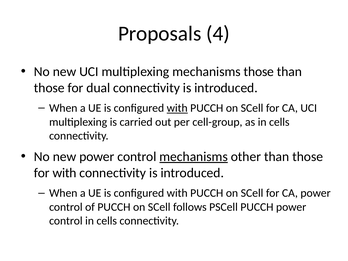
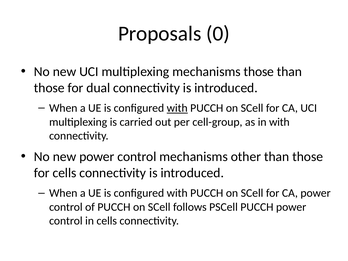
4: 4 -> 0
as in cells: cells -> with
mechanisms at (194, 157) underline: present -> none
for with: with -> cells
